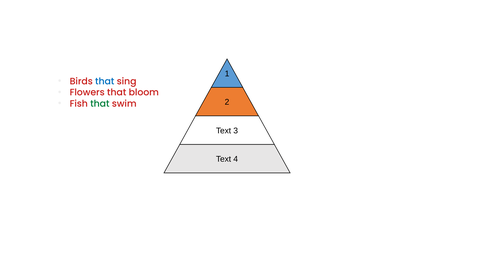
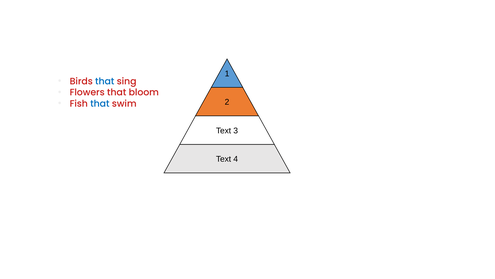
that at (100, 104) colour: green -> blue
